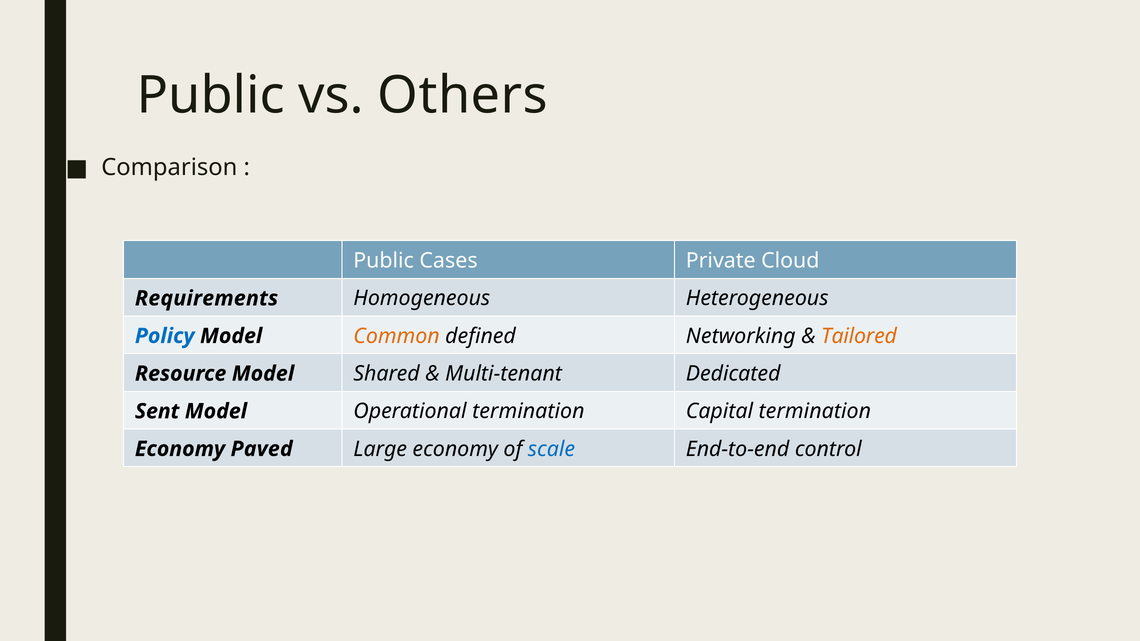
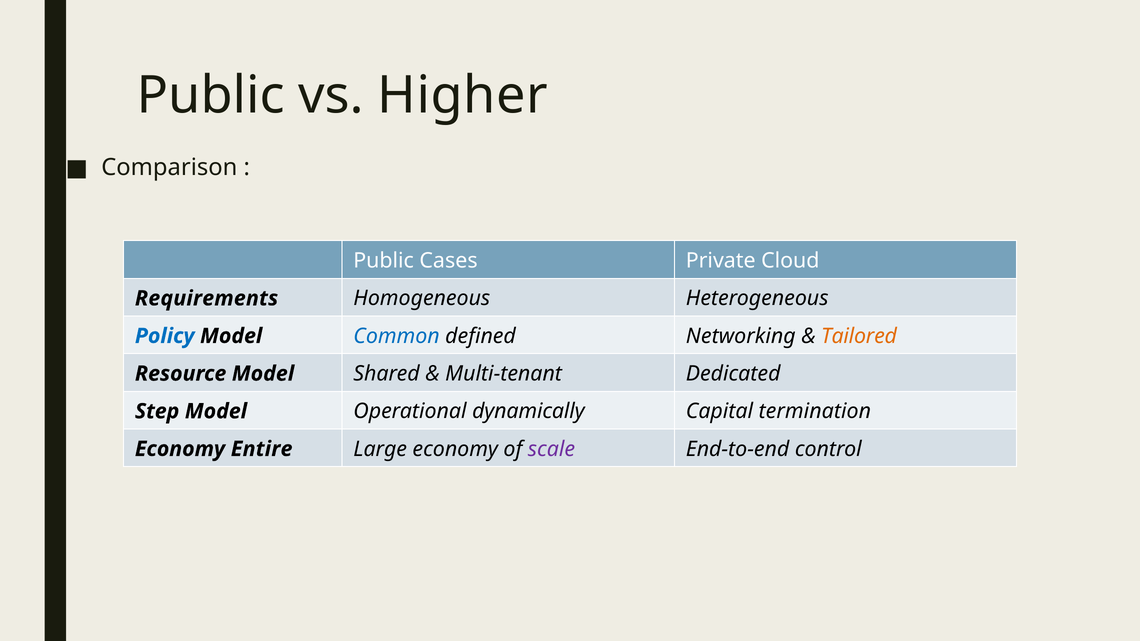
Others: Others -> Higher
Common colour: orange -> blue
Sent: Sent -> Step
Operational termination: termination -> dynamically
Paved: Paved -> Entire
scale colour: blue -> purple
